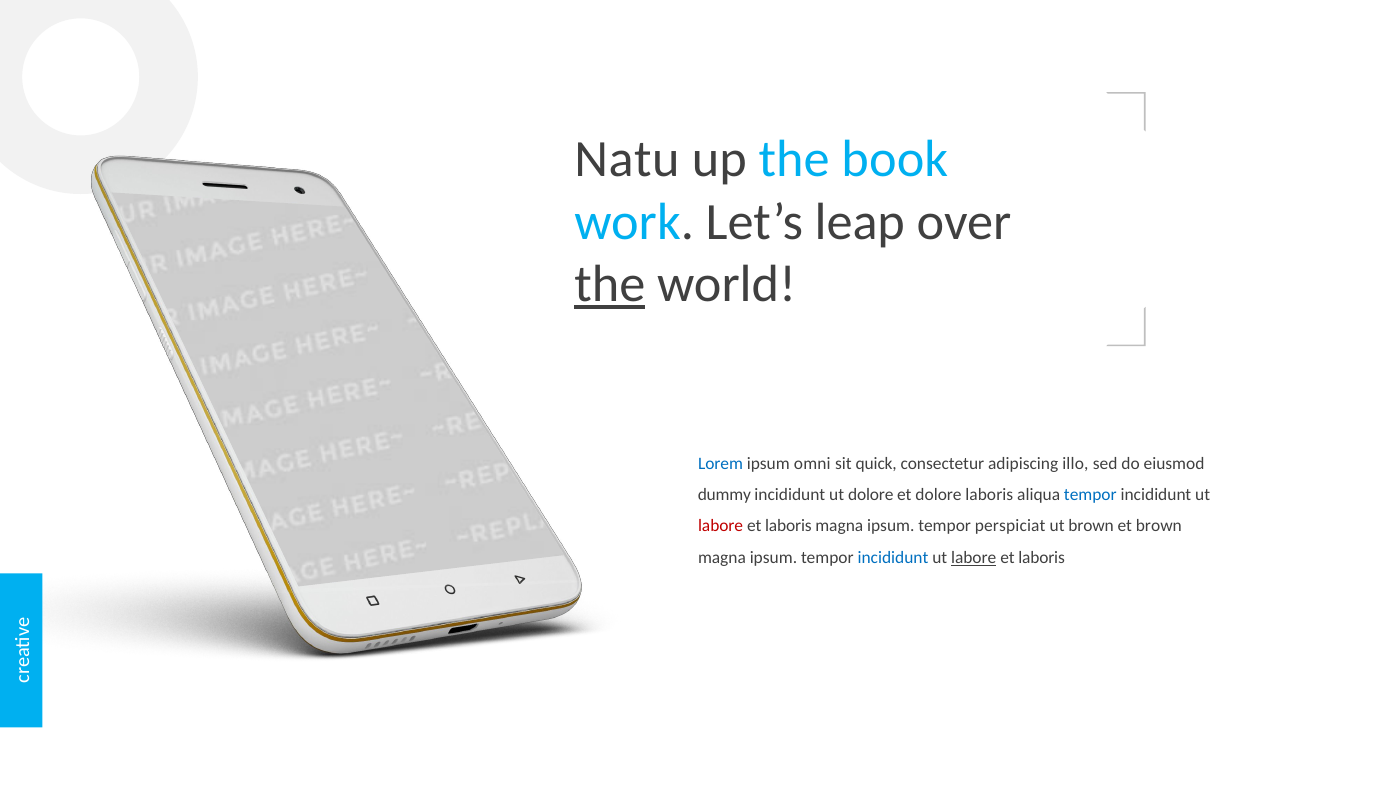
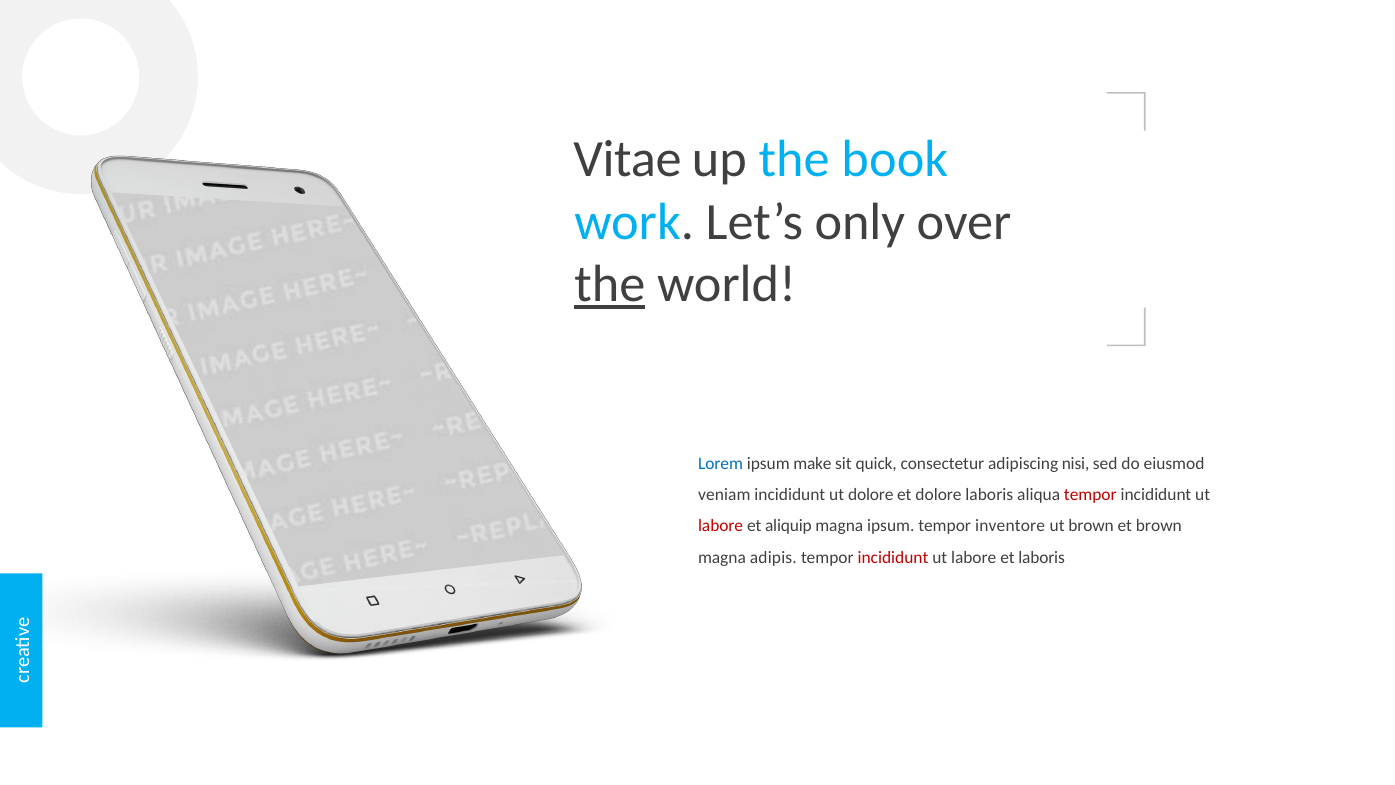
Natu: Natu -> Vitae
leap: leap -> only
omni: omni -> make
illo: illo -> nisi
dummy: dummy -> veniam
tempor at (1090, 495) colour: blue -> red
laboris at (788, 526): laboris -> aliquip
perspiciat: perspiciat -> inventore
ipsum at (773, 557): ipsum -> adipis
incididunt at (893, 557) colour: blue -> red
labore at (974, 557) underline: present -> none
